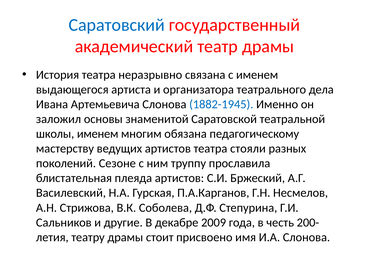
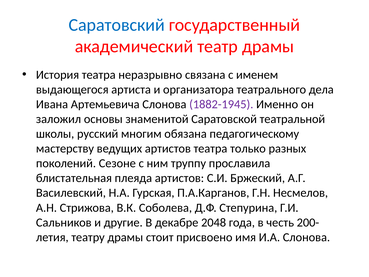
1882-1945 colour: blue -> purple
школы именем: именем -> русский
стояли: стояли -> только
2009: 2009 -> 2048
